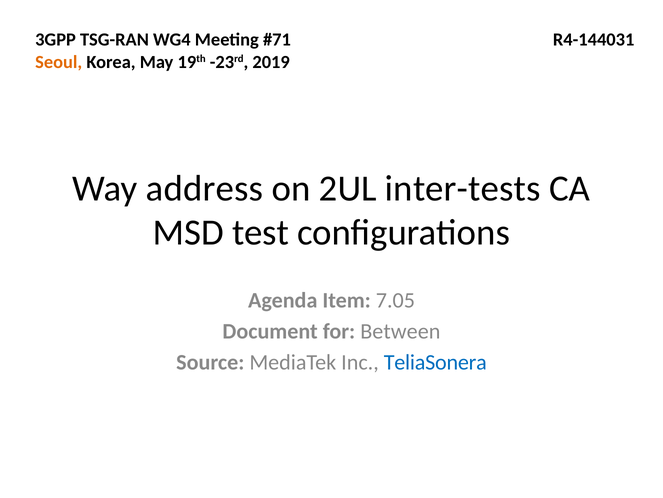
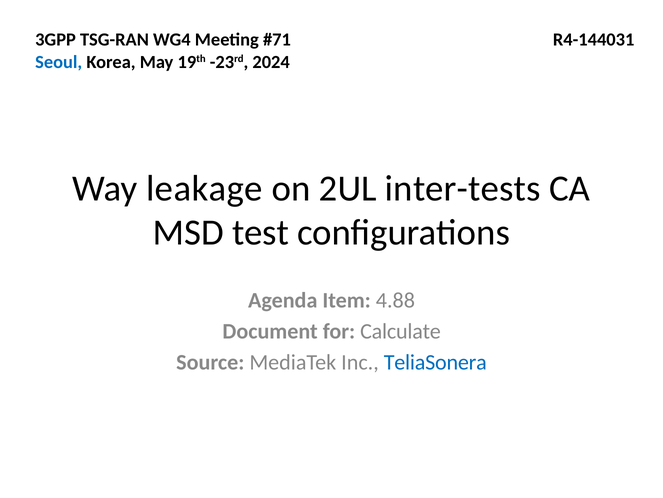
Seoul colour: orange -> blue
2019: 2019 -> 2024
address: address -> leakage
7.05: 7.05 -> 4.88
Between: Between -> Calculate
